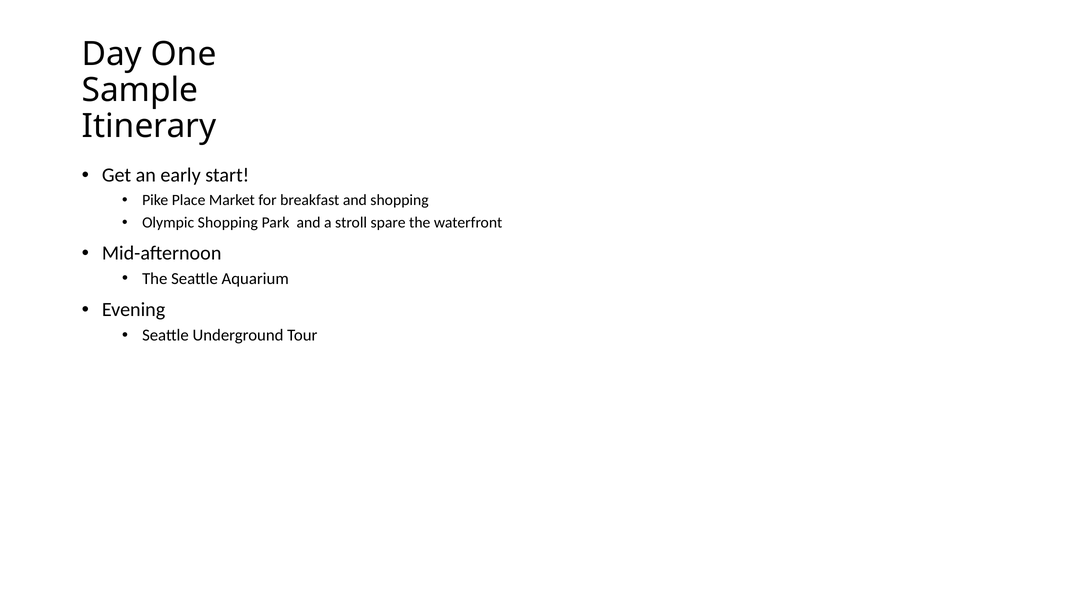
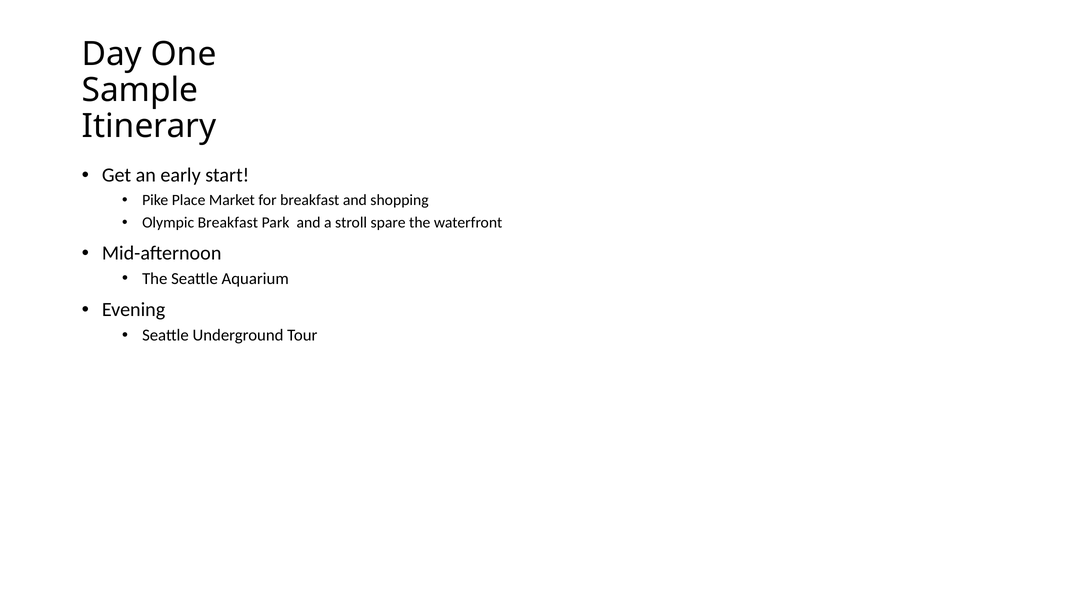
Olympic Shopping: Shopping -> Breakfast
